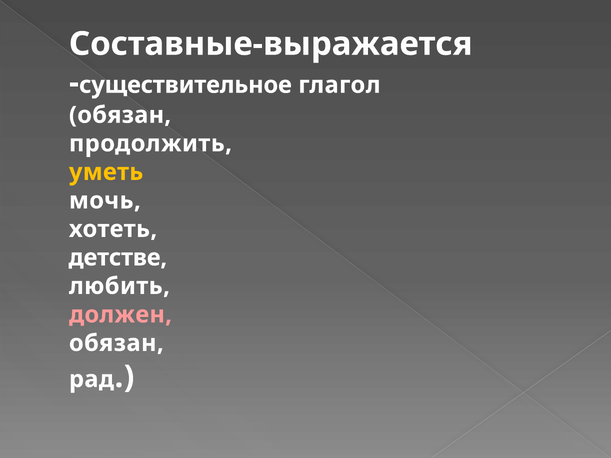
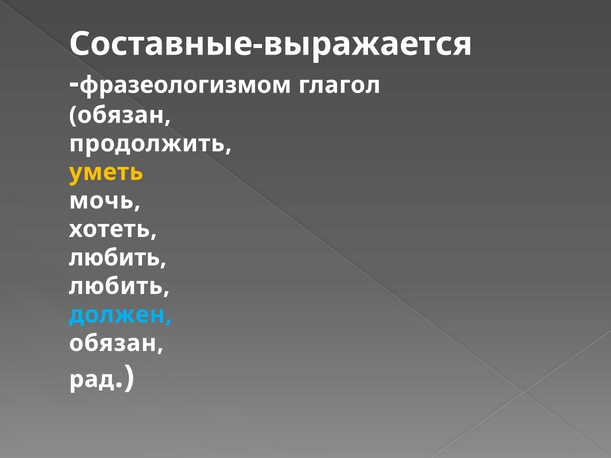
существительное: существительное -> фразеологизмом
детстве at (118, 258): детстве -> любить
должен colour: pink -> light blue
